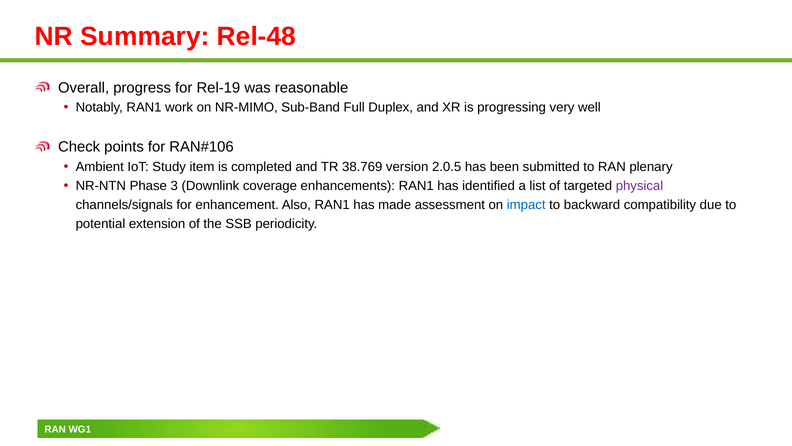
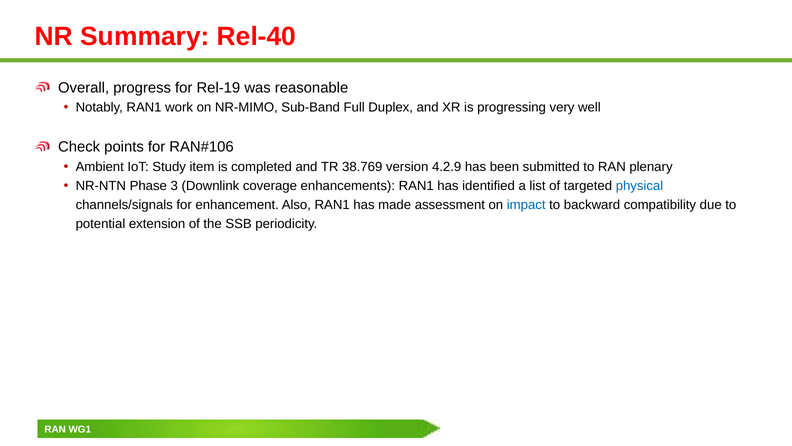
Rel-48: Rel-48 -> Rel-40
2.0.5: 2.0.5 -> 4.2.9
physical colour: purple -> blue
